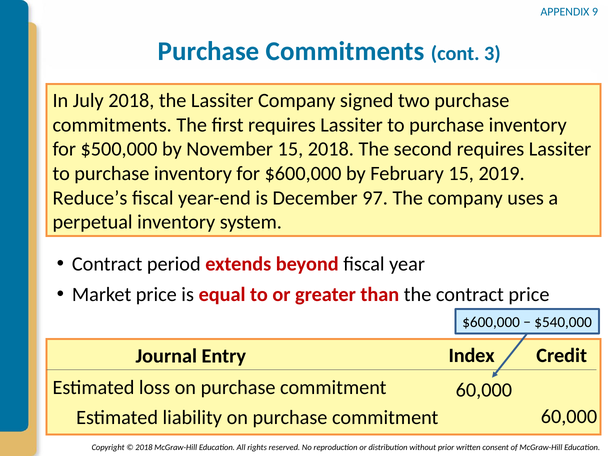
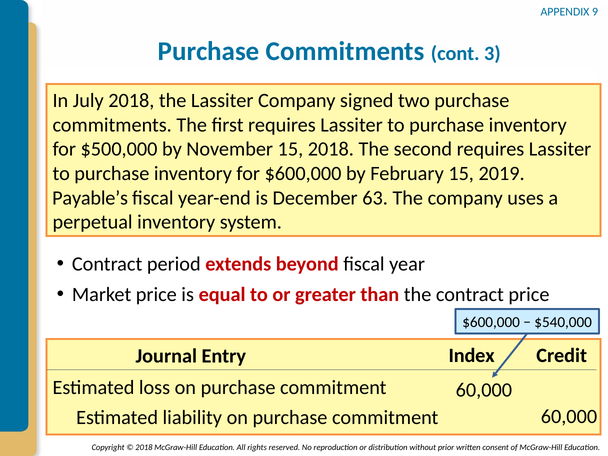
Reduce’s: Reduce’s -> Payable’s
97: 97 -> 63
